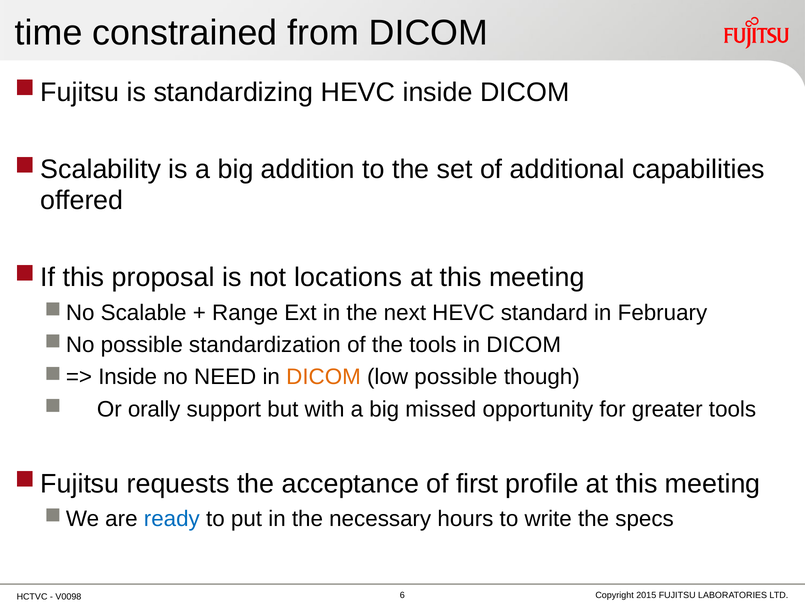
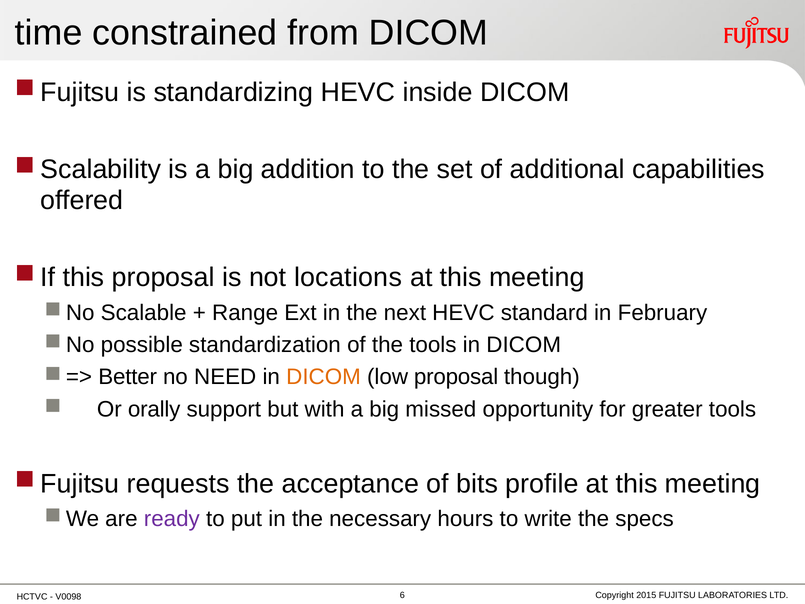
Inside at (128, 377): Inside -> Better
low possible: possible -> proposal
first: first -> bits
ready colour: blue -> purple
